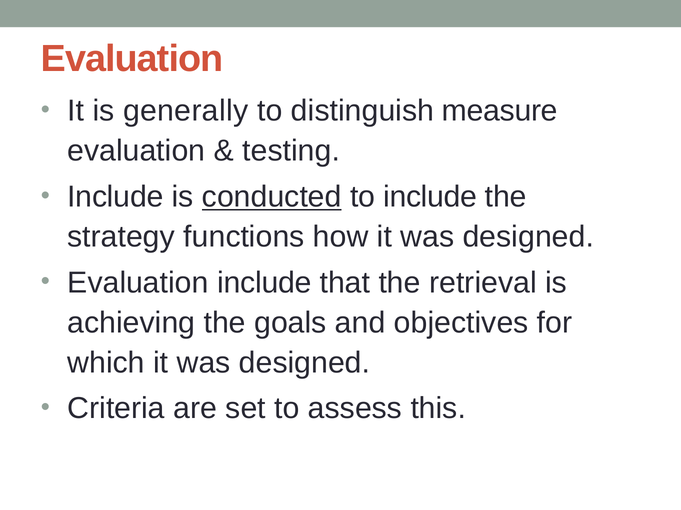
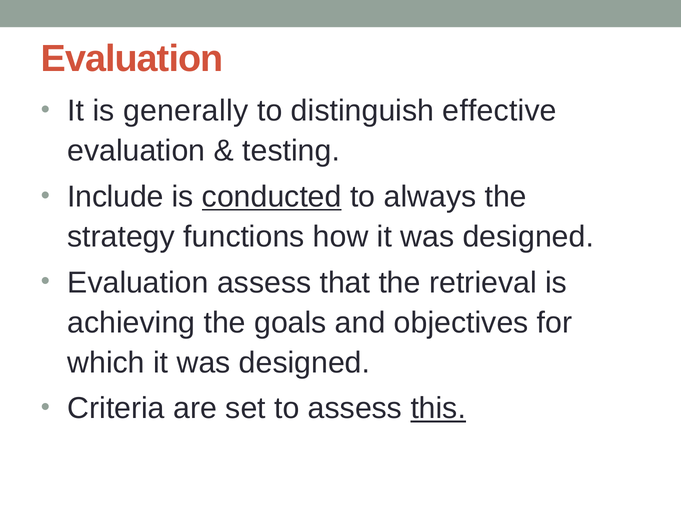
measure: measure -> effective
to include: include -> always
Evaluation include: include -> assess
this underline: none -> present
